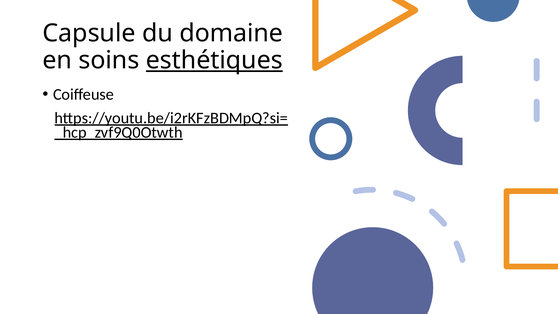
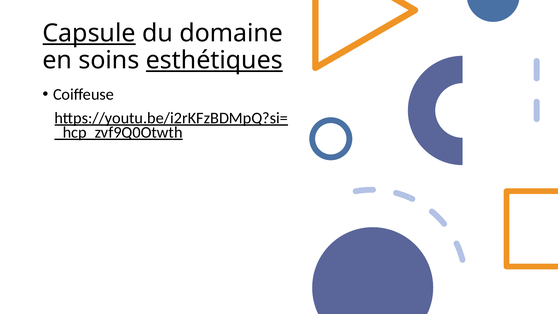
Capsule underline: none -> present
